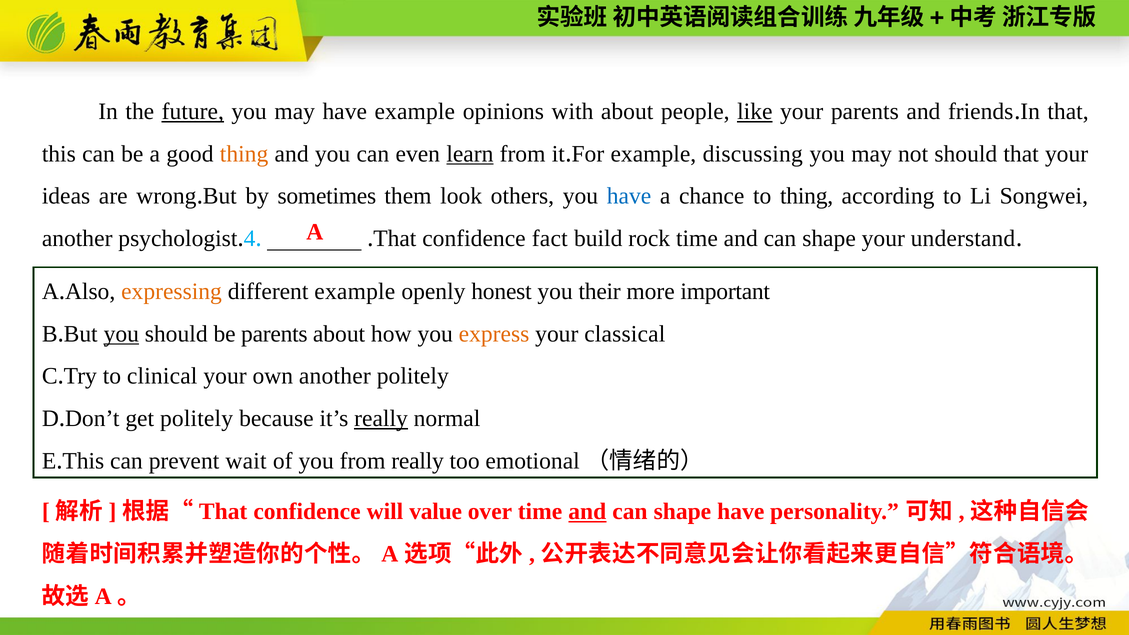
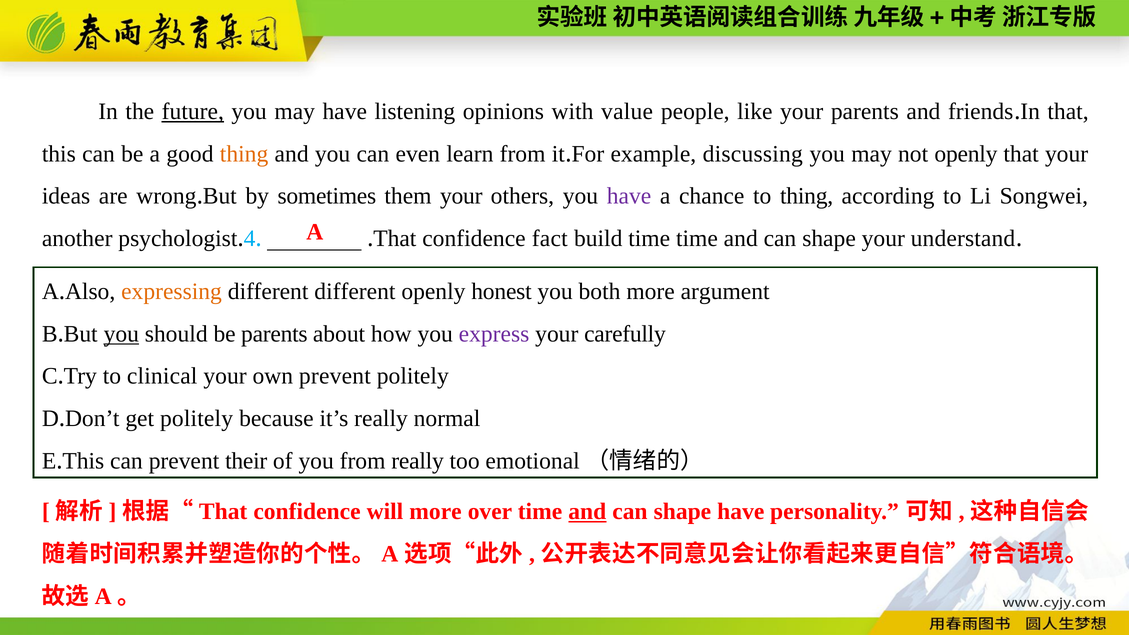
have example: example -> listening
with about: about -> value
like underline: present -> none
learn underline: present -> none
not should: should -> openly
them look: look -> your
have at (629, 196) colour: blue -> purple
build rock: rock -> time
different example: example -> different
their: their -> both
important: important -> argument
express colour: orange -> purple
classical: classical -> carefully
own another: another -> prevent
really at (381, 419) underline: present -> none
wait: wait -> their
will value: value -> more
